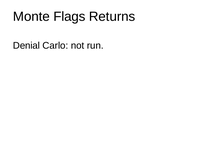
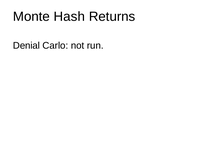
Flags: Flags -> Hash
